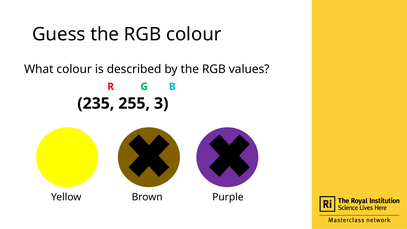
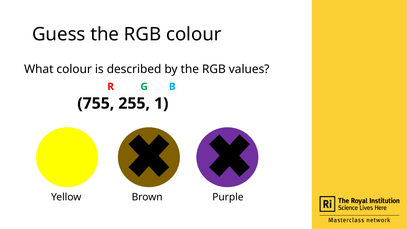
235: 235 -> 755
3: 3 -> 1
